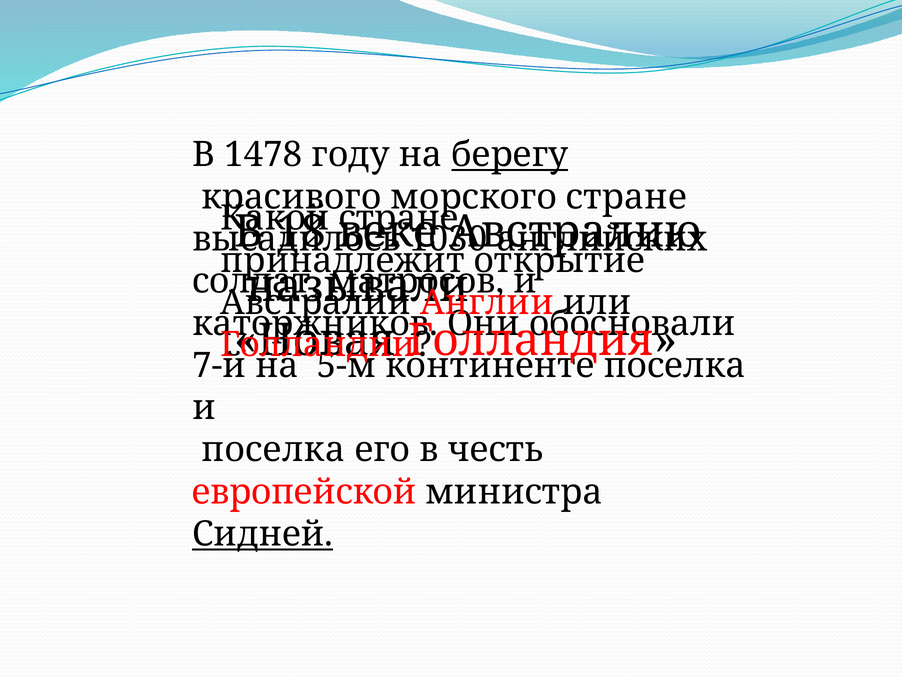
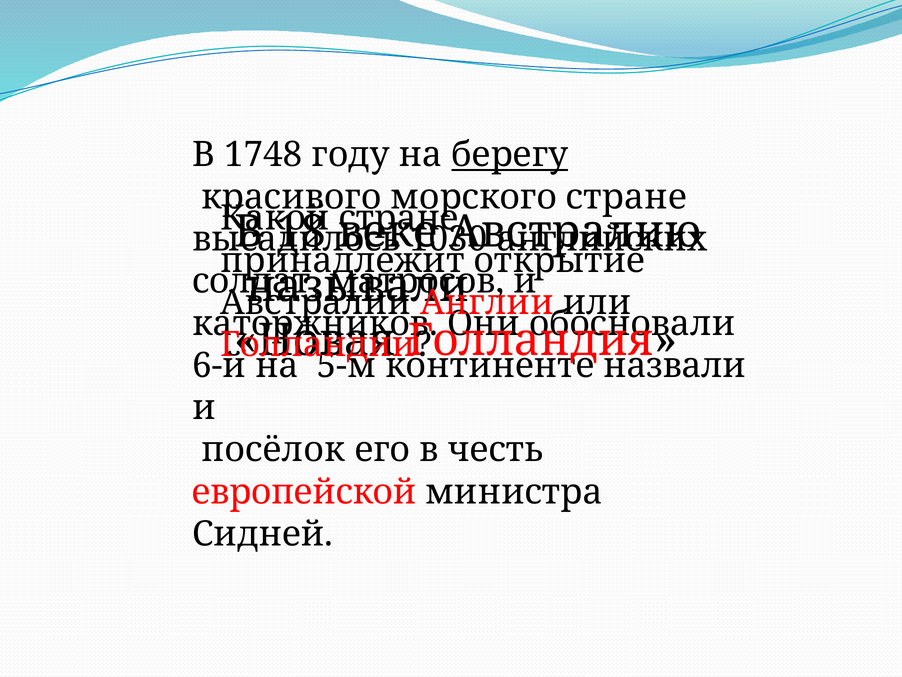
1478: 1478 -> 1748
7-й: 7-й -> 6-й
поселка at (675, 365): поселка -> назвали
поселка at (273, 450): поселка -> посёлок
Сидней underline: present -> none
